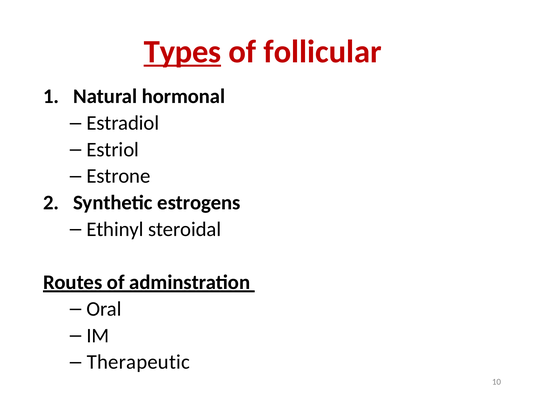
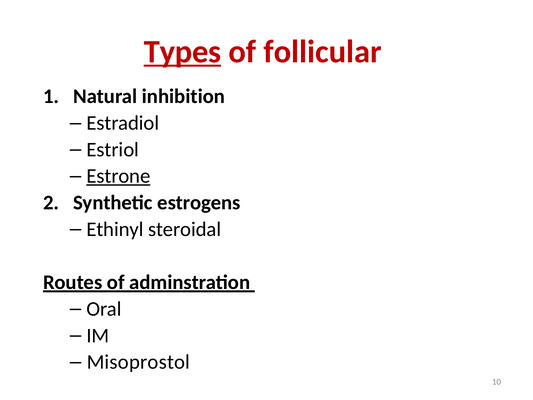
hormonal: hormonal -> inhibition
Estrone underline: none -> present
Therapeutic: Therapeutic -> Misoprostol
